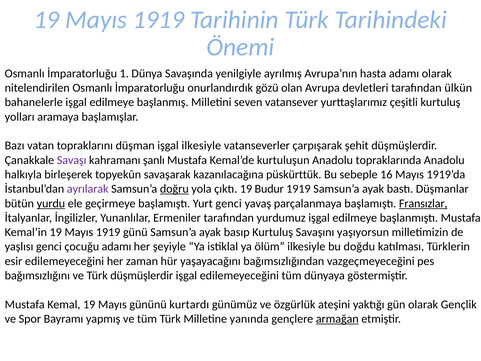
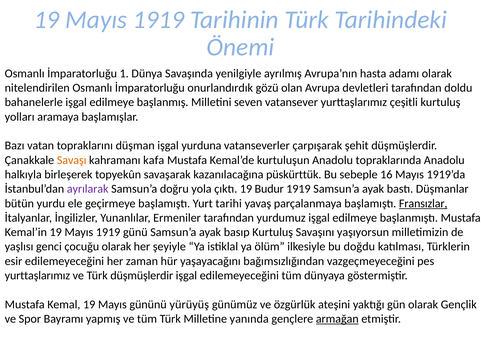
ülkün: ülkün -> doldu
işgal ilkesiyle: ilkesiyle -> yurduna
Savaşı colour: purple -> orange
şanlı: şanlı -> kafa
doğru underline: present -> none
yurdu underline: present -> none
Yurt genci: genci -> tarihi
çocuğu adamı: adamı -> olarak
bağımsızlığını at (37, 275): bağımsızlığını -> yurttaşlarımız
kurtardı: kurtardı -> yürüyüş
